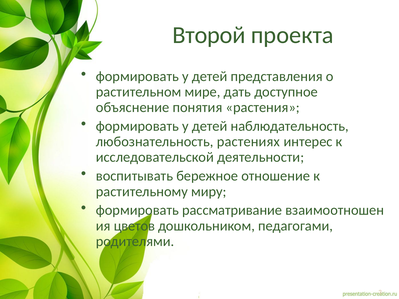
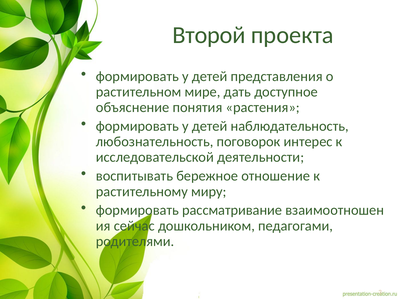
растениях: растениях -> поговорок
цветов: цветов -> сейчас
